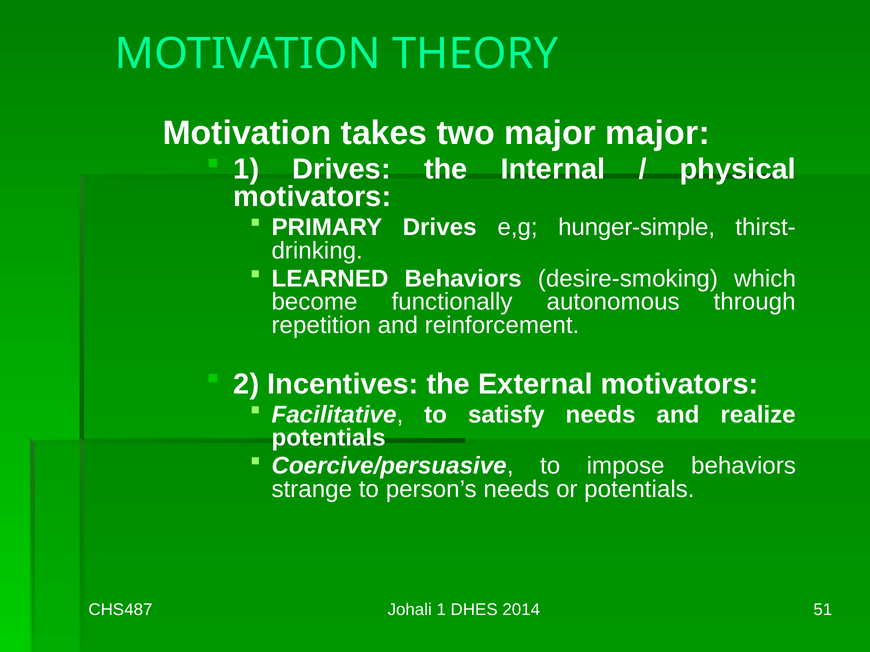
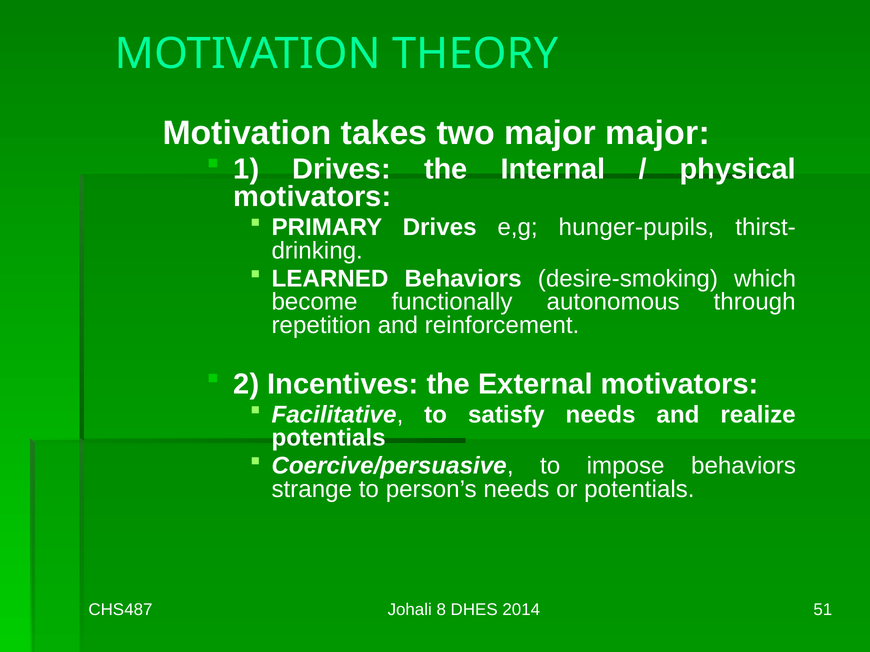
hunger-simple: hunger-simple -> hunger-pupils
Johali 1: 1 -> 8
